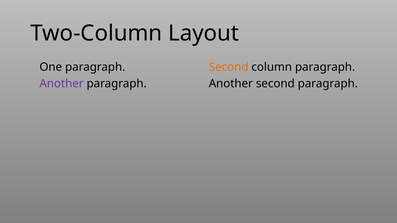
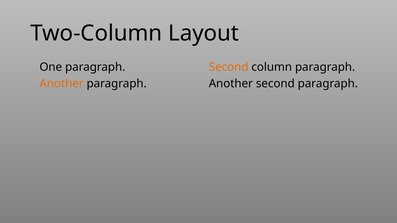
Another at (62, 84) colour: purple -> orange
